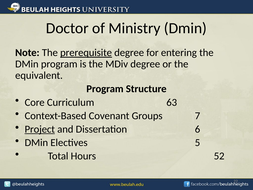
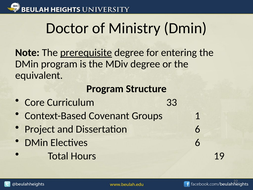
63: 63 -> 33
7: 7 -> 1
Project underline: present -> none
Electives 5: 5 -> 6
52: 52 -> 19
